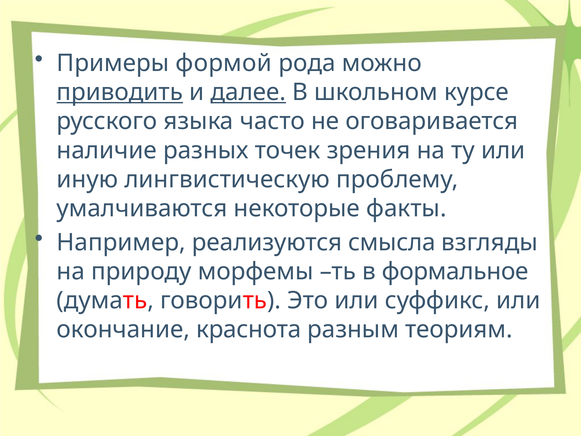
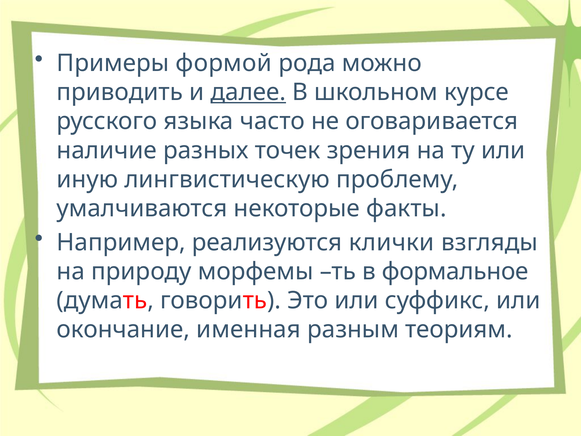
приводить underline: present -> none
смысла: смысла -> клички
краснота: краснота -> именная
